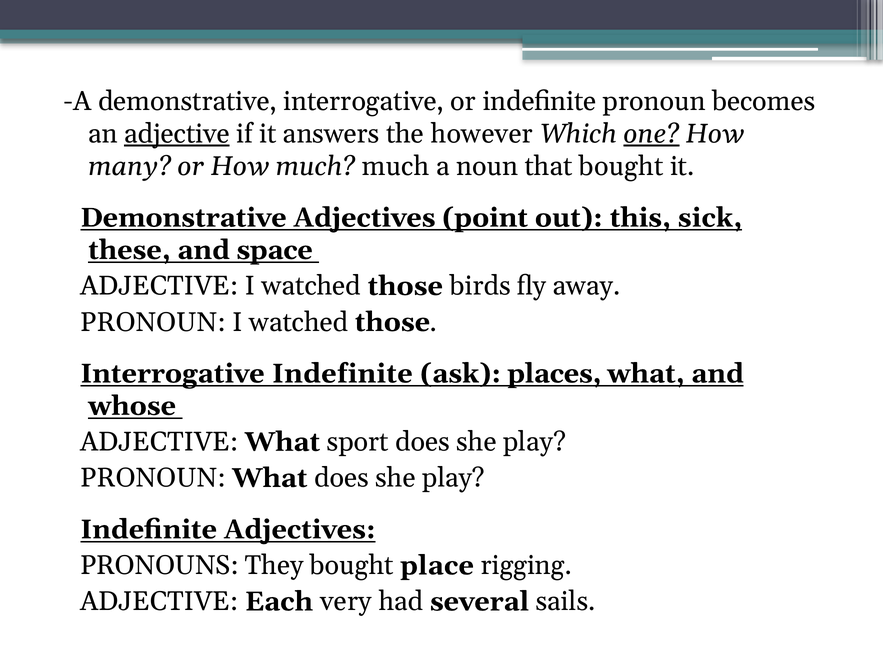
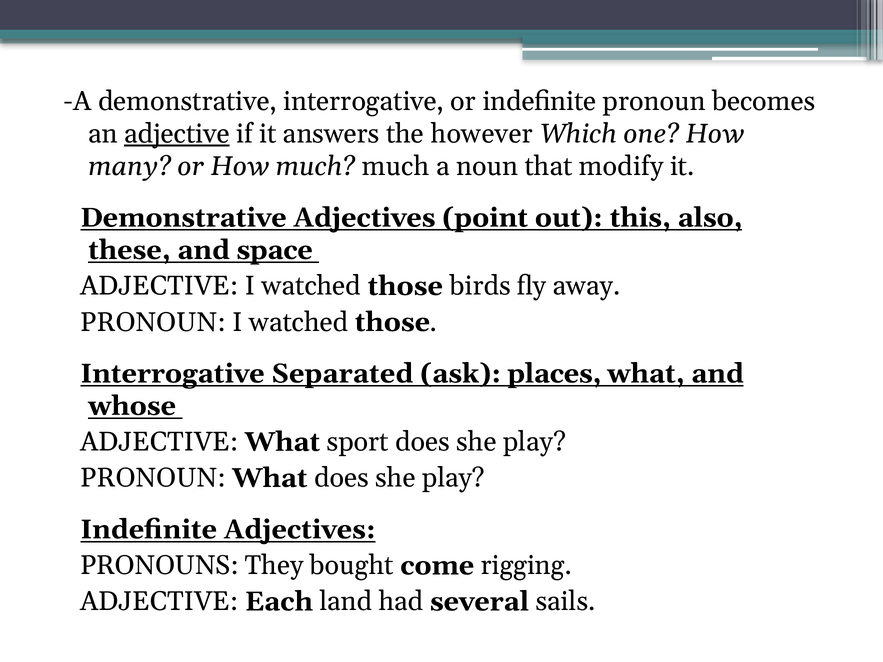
one underline: present -> none
that bought: bought -> modify
sick: sick -> also
Interrogative Indefinite: Indefinite -> Separated
place: place -> come
very: very -> land
